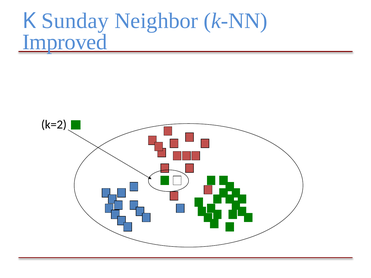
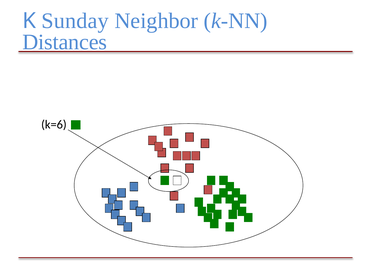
Improved: Improved -> Distances
k=2: k=2 -> k=6
